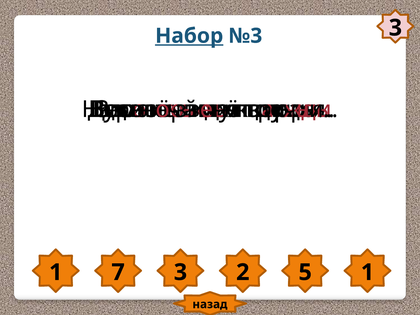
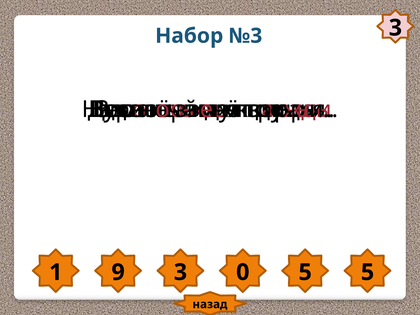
Набор underline: present -> none
7: 7 -> 9
2: 2 -> 0
5 1: 1 -> 5
